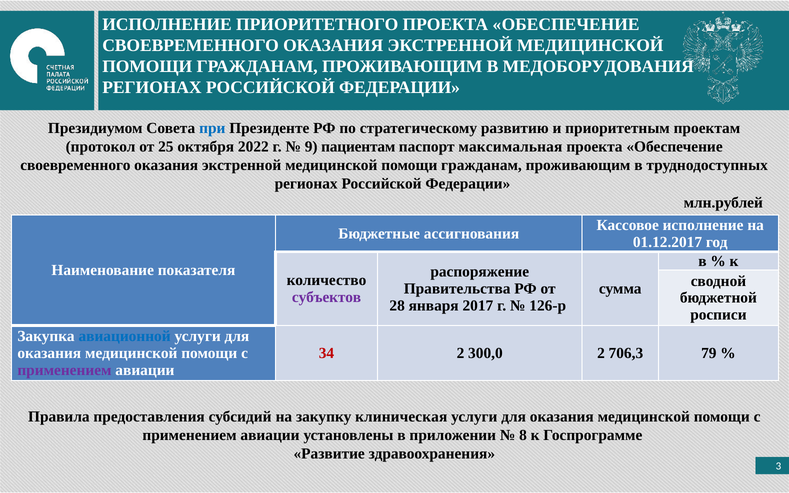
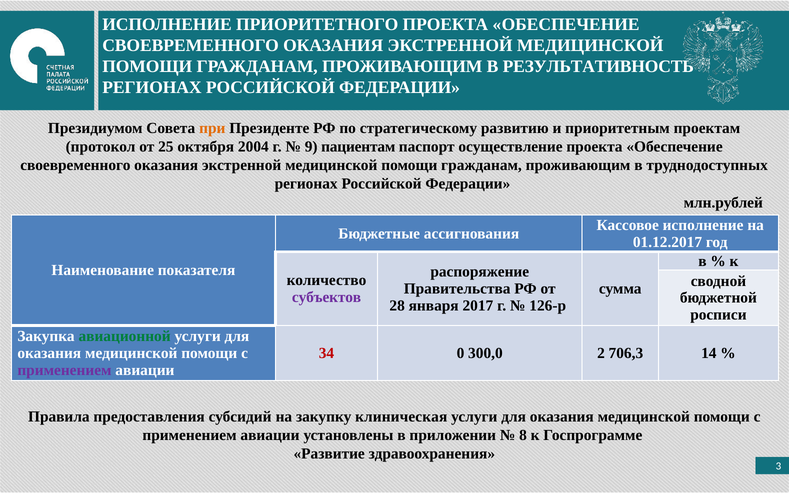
МЕДОБОРУДОВАНИЯ: МЕДОБОРУДОВАНИЯ -> РЕЗУЛЬТАТИВНОСТЬ
при colour: blue -> orange
2022: 2022 -> 2004
максимальная: максимальная -> осуществление
авиационной colour: blue -> green
34 2: 2 -> 0
79: 79 -> 14
